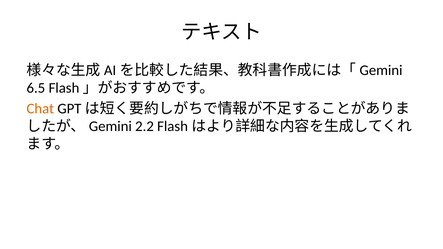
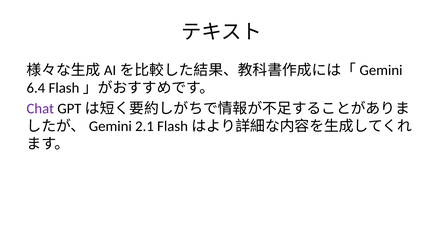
6.5: 6.5 -> 6.4
Chat colour: orange -> purple
2.2: 2.2 -> 2.1
